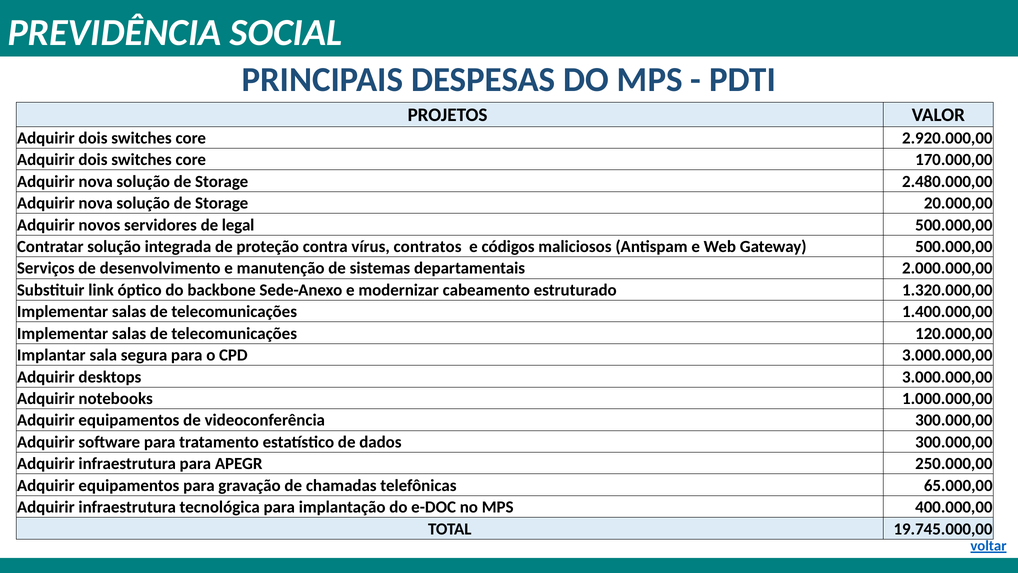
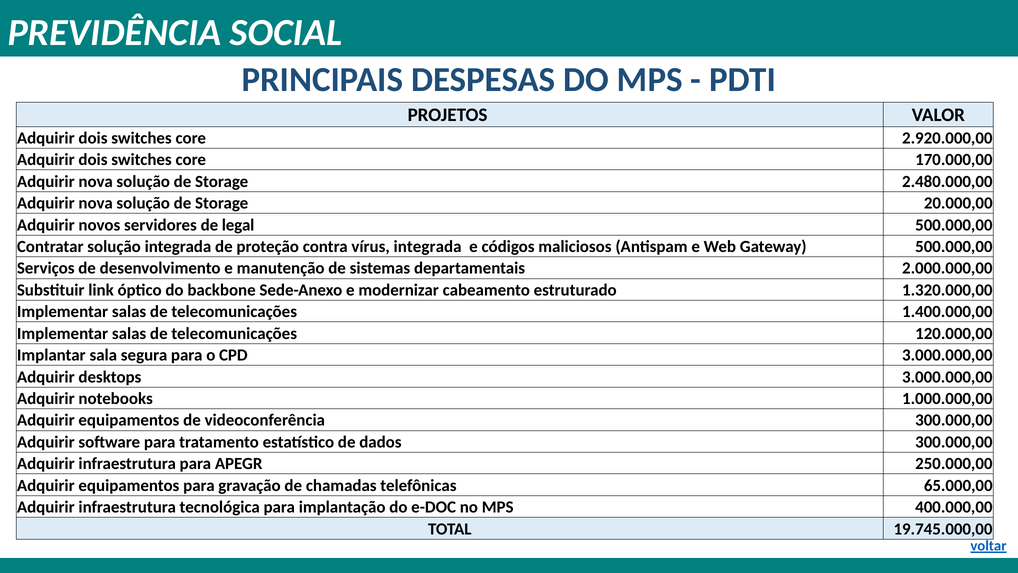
vírus contratos: contratos -> integrada
